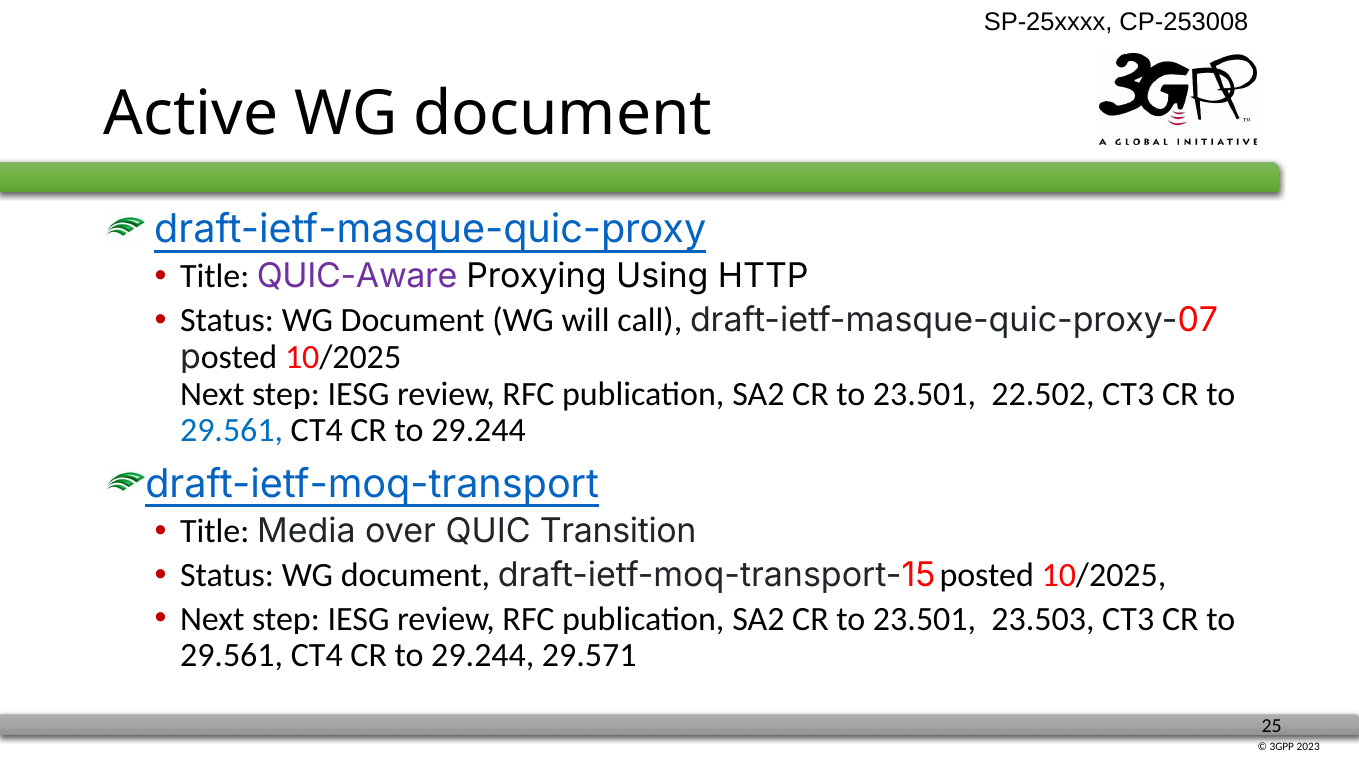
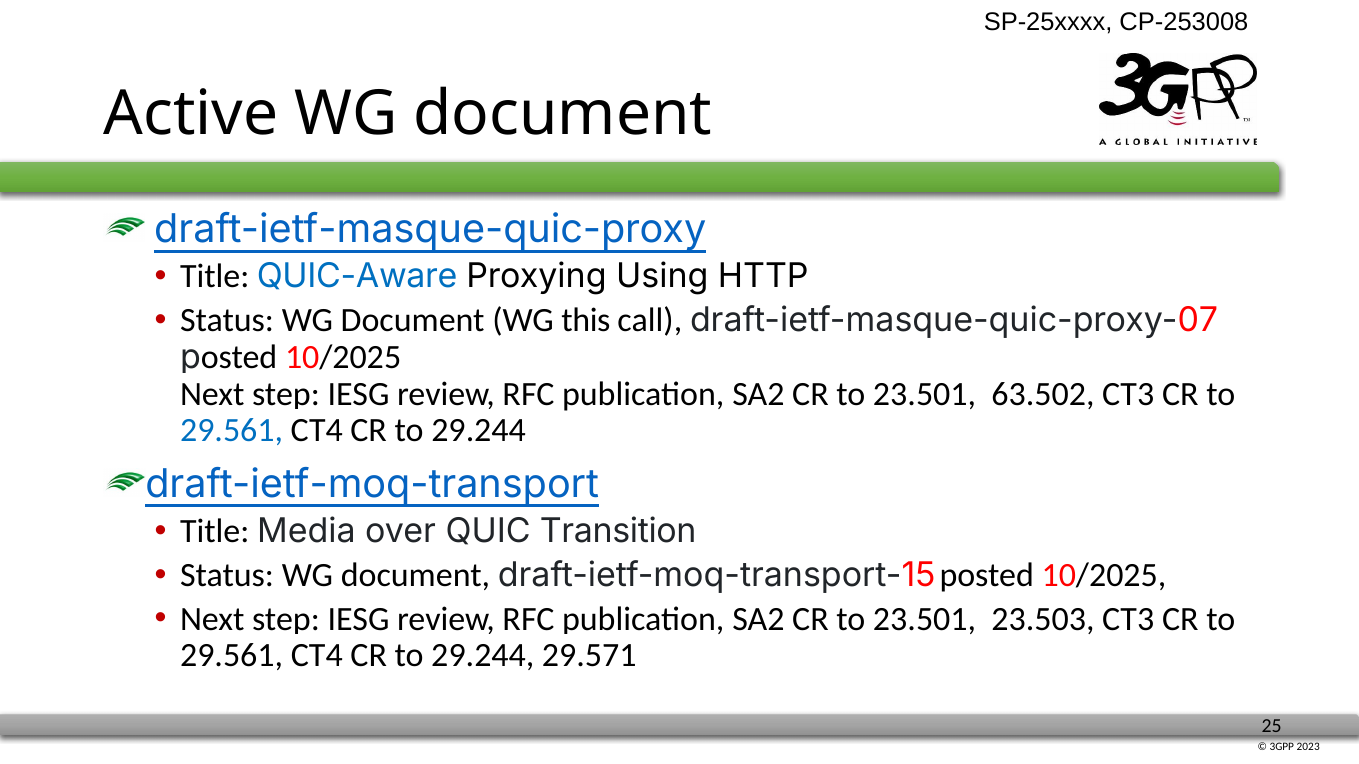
QUIC-Aware colour: purple -> blue
will: will -> this
22.502: 22.502 -> 63.502
